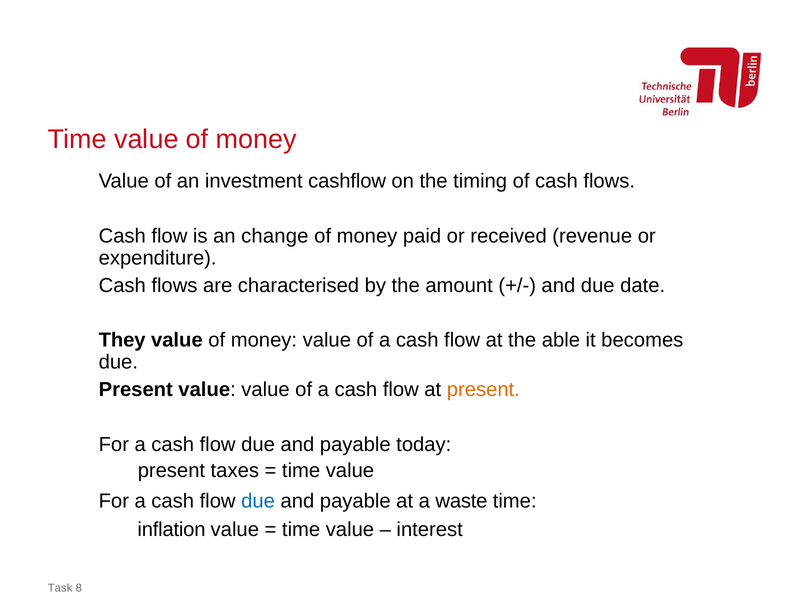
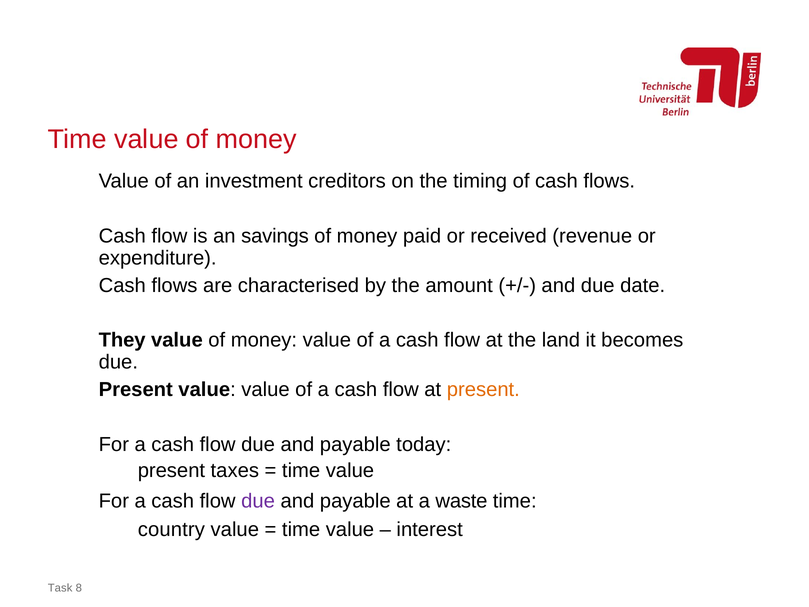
cashflow: cashflow -> creditors
change: change -> savings
able: able -> land
due at (258, 501) colour: blue -> purple
inflation: inflation -> country
